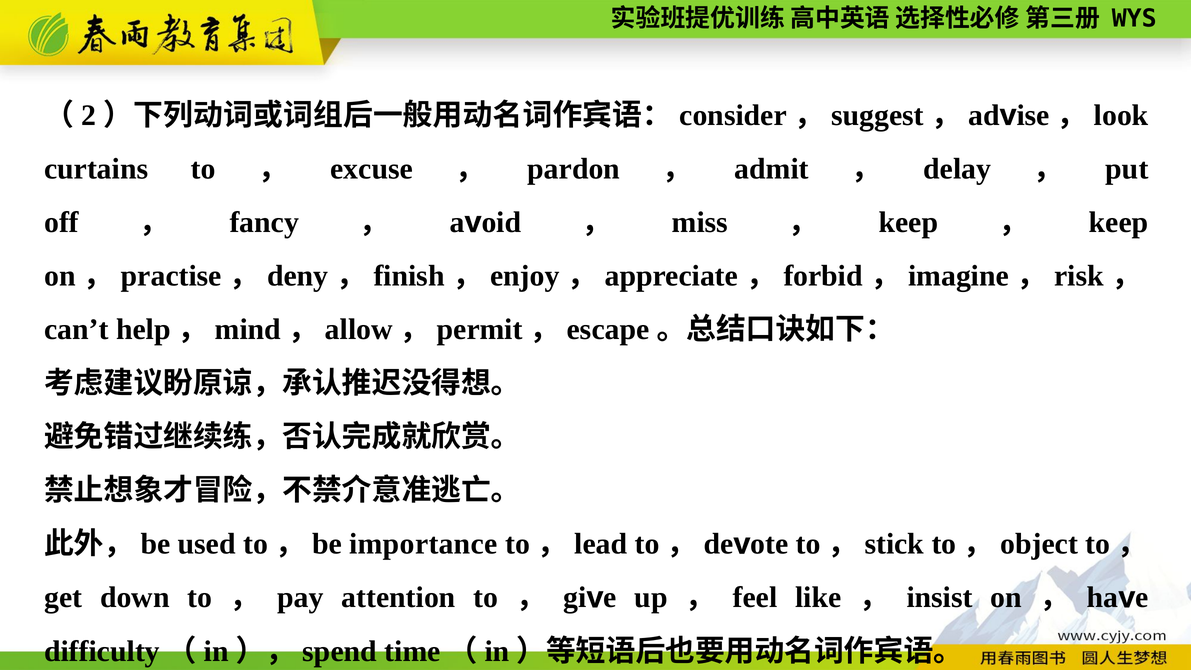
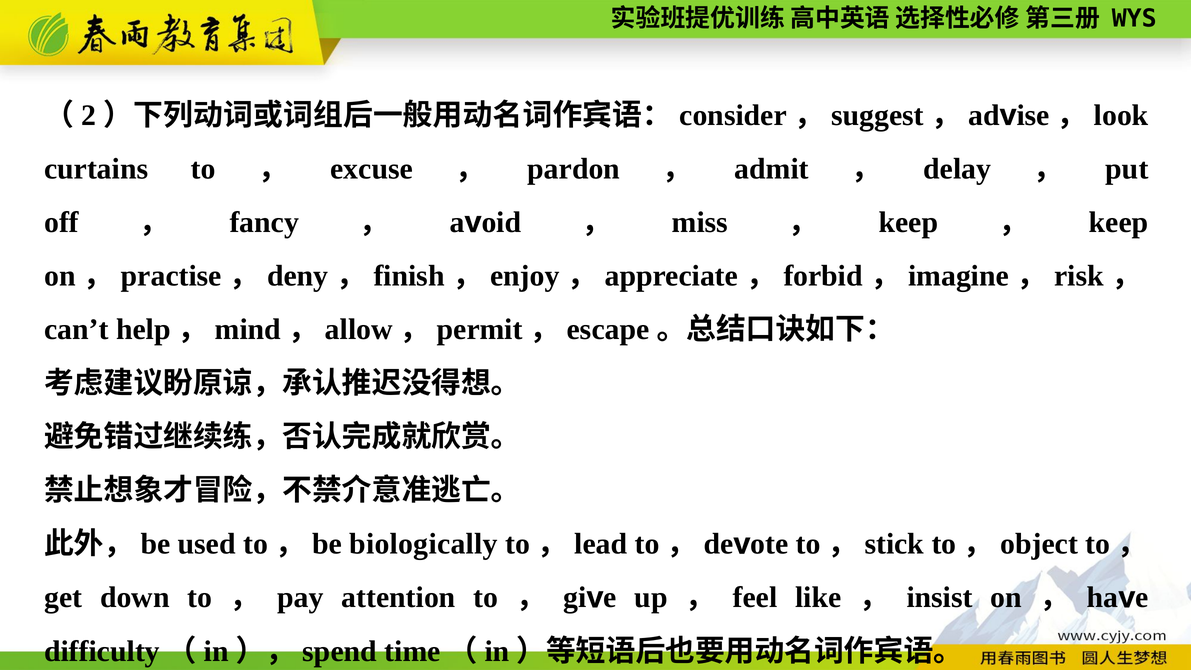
importance: importance -> biologically
